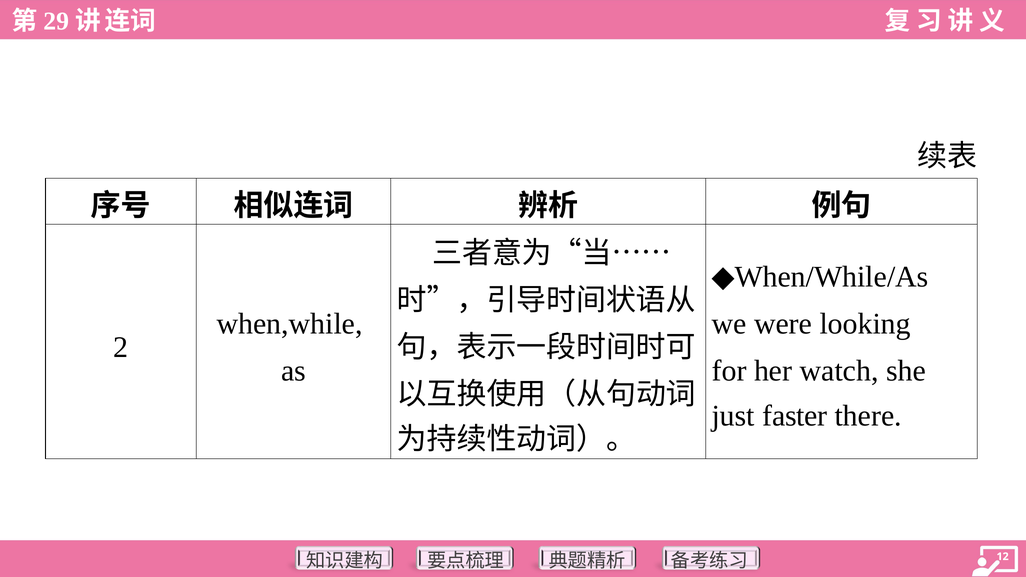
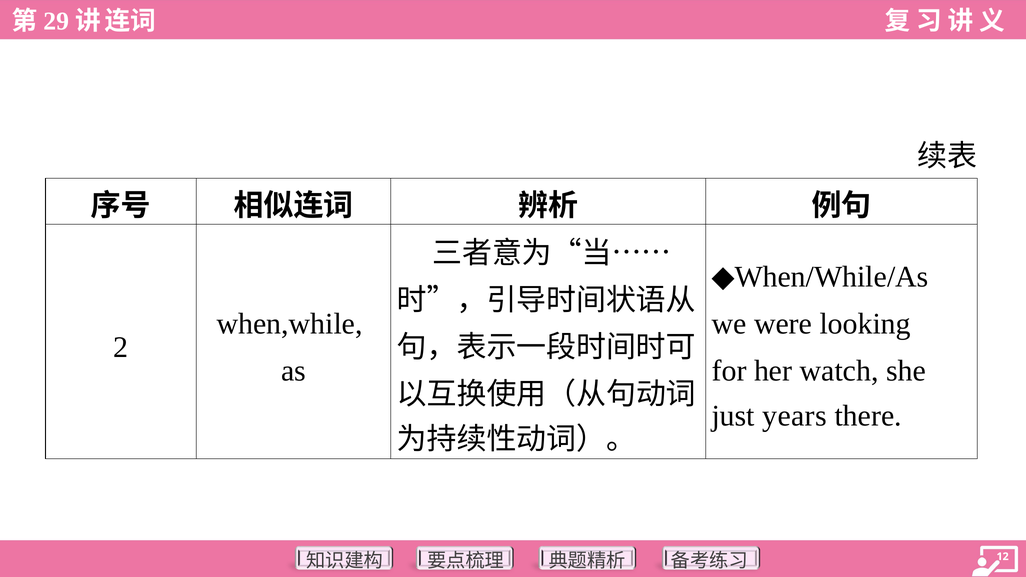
faster: faster -> years
